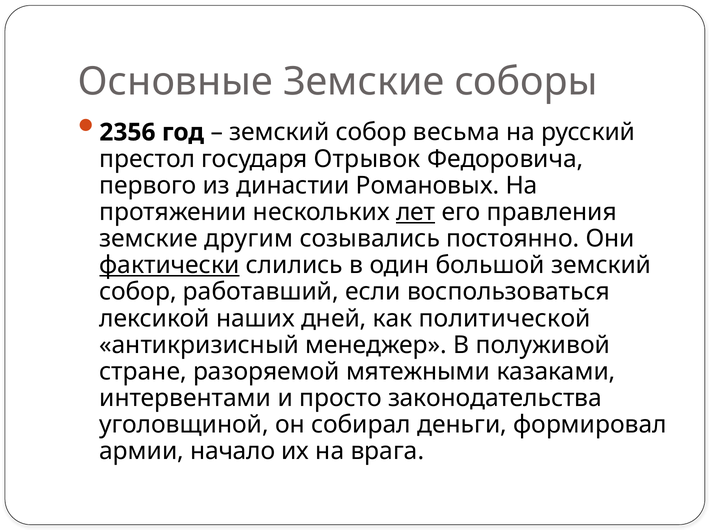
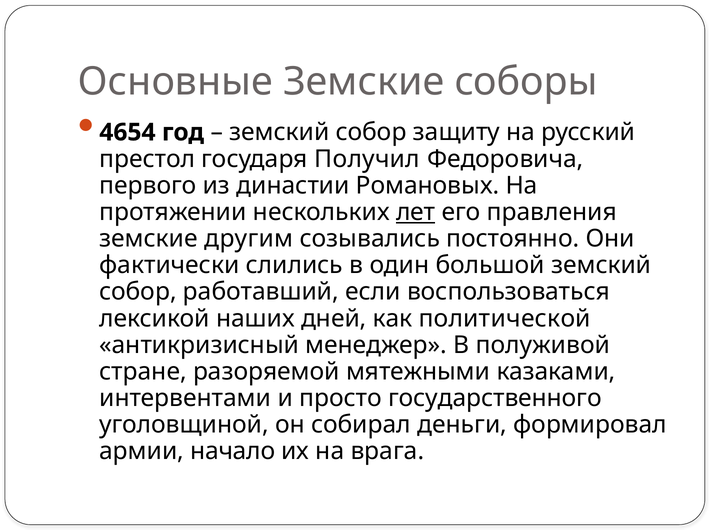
2356: 2356 -> 4654
весьма: весьма -> защиту
Отрывок: Отрывок -> Получил
фактически underline: present -> none
законодательства: законодательства -> государственного
